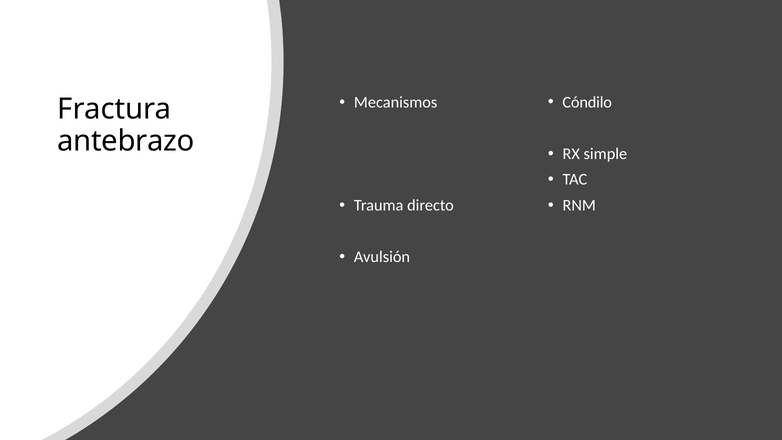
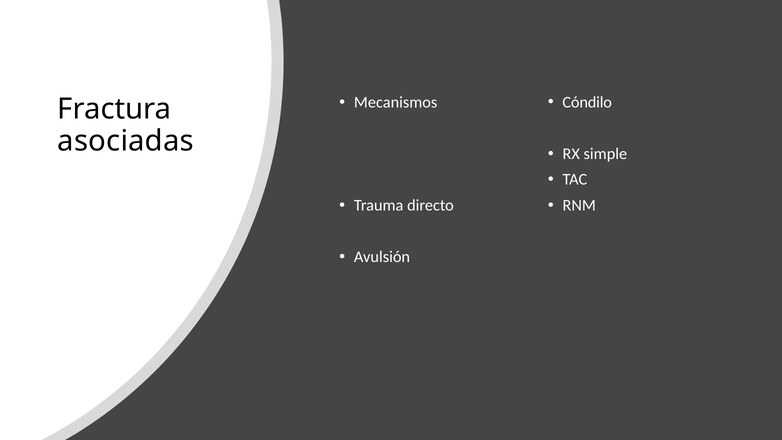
antebrazo: antebrazo -> asociadas
